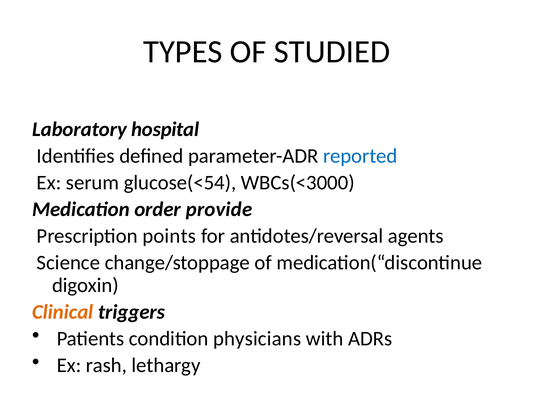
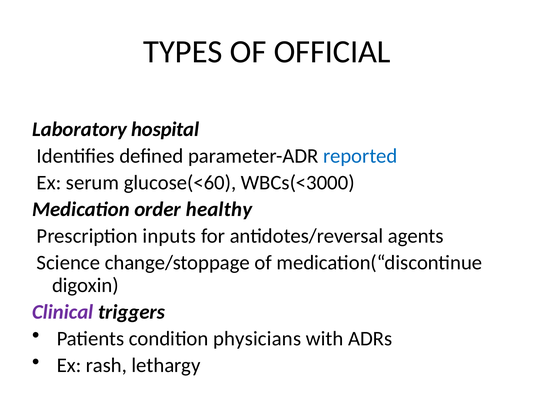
STUDIED: STUDIED -> OFFICIAL
glucose(<54: glucose(<54 -> glucose(<60
provide: provide -> healthy
points: points -> inputs
Clinical colour: orange -> purple
